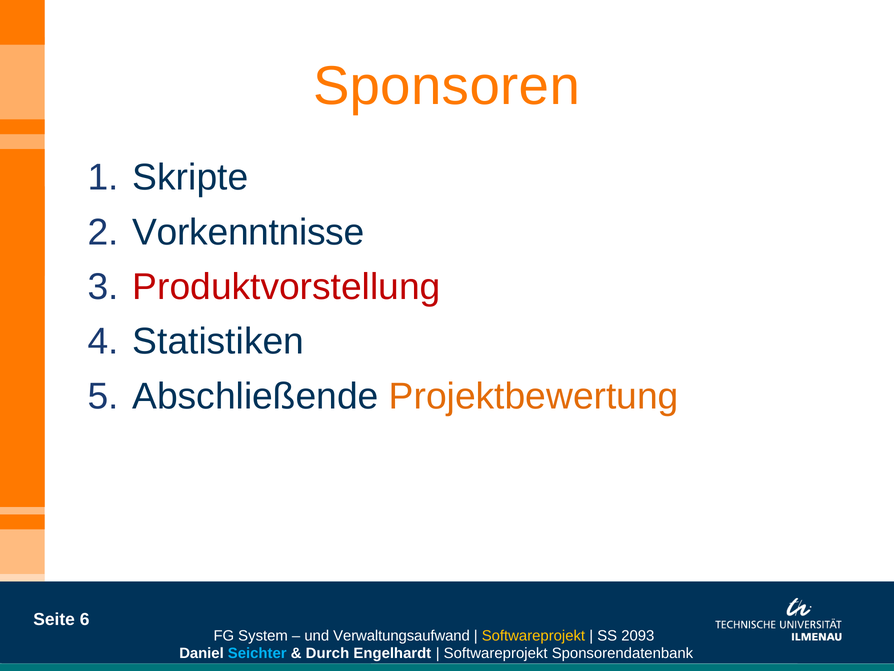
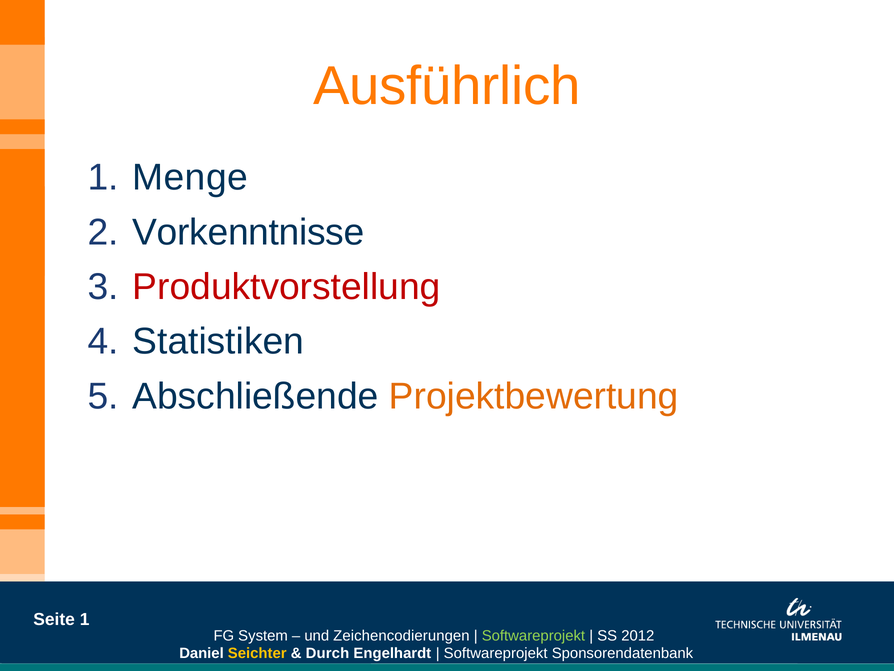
Sponsoren: Sponsoren -> Ausführlich
Skripte: Skripte -> Menge
Seite 6: 6 -> 1
Verwaltungsaufwand: Verwaltungsaufwand -> Zeichencodierungen
Softwareprojekt at (533, 635) colour: yellow -> light green
2093: 2093 -> 2012
Seichter colour: light blue -> yellow
